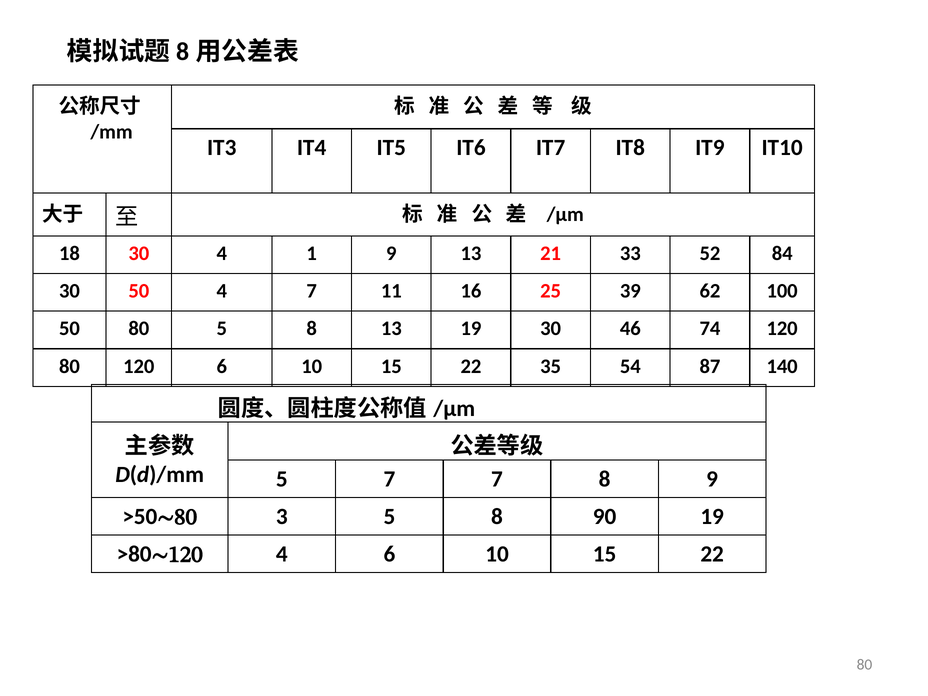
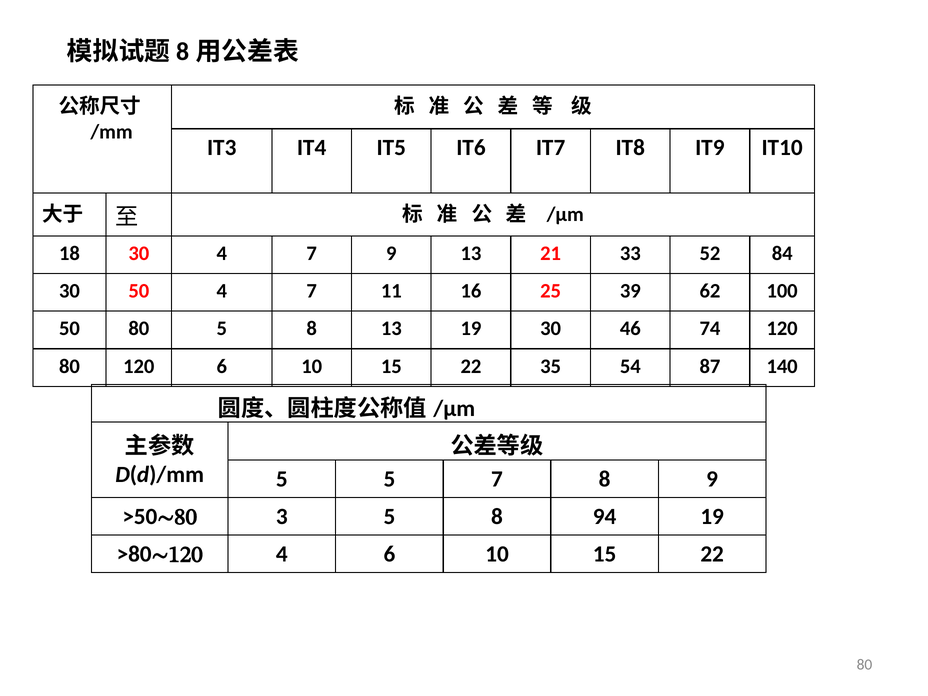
30 4 1: 1 -> 7
5 7: 7 -> 5
90: 90 -> 94
